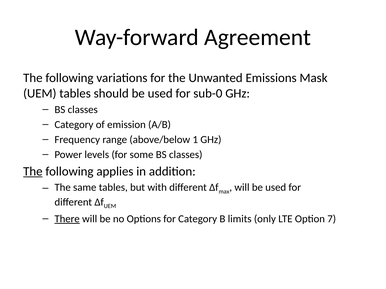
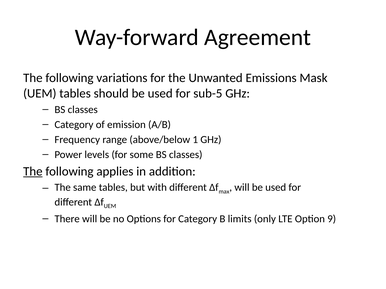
sub-0: sub-0 -> sub-5
There underline: present -> none
7: 7 -> 9
